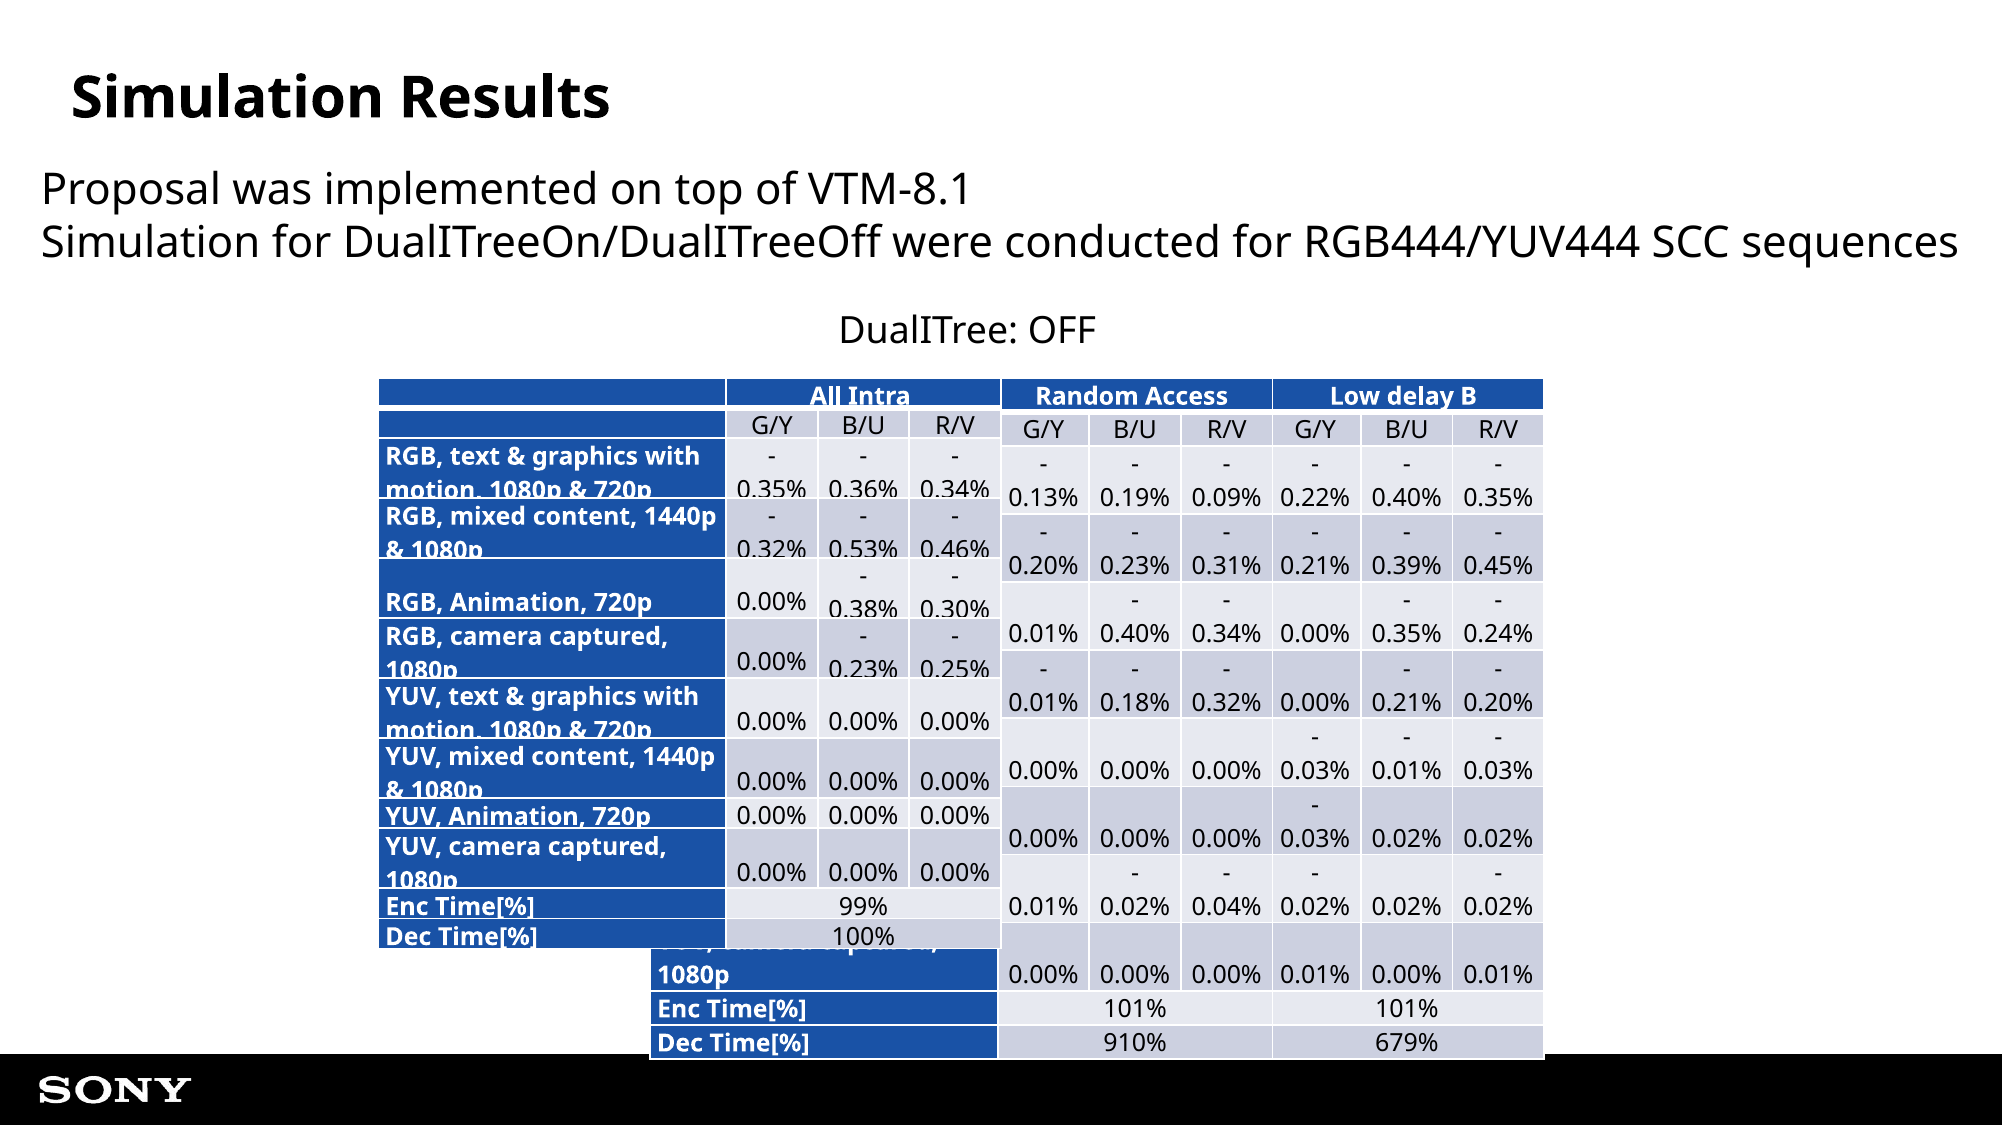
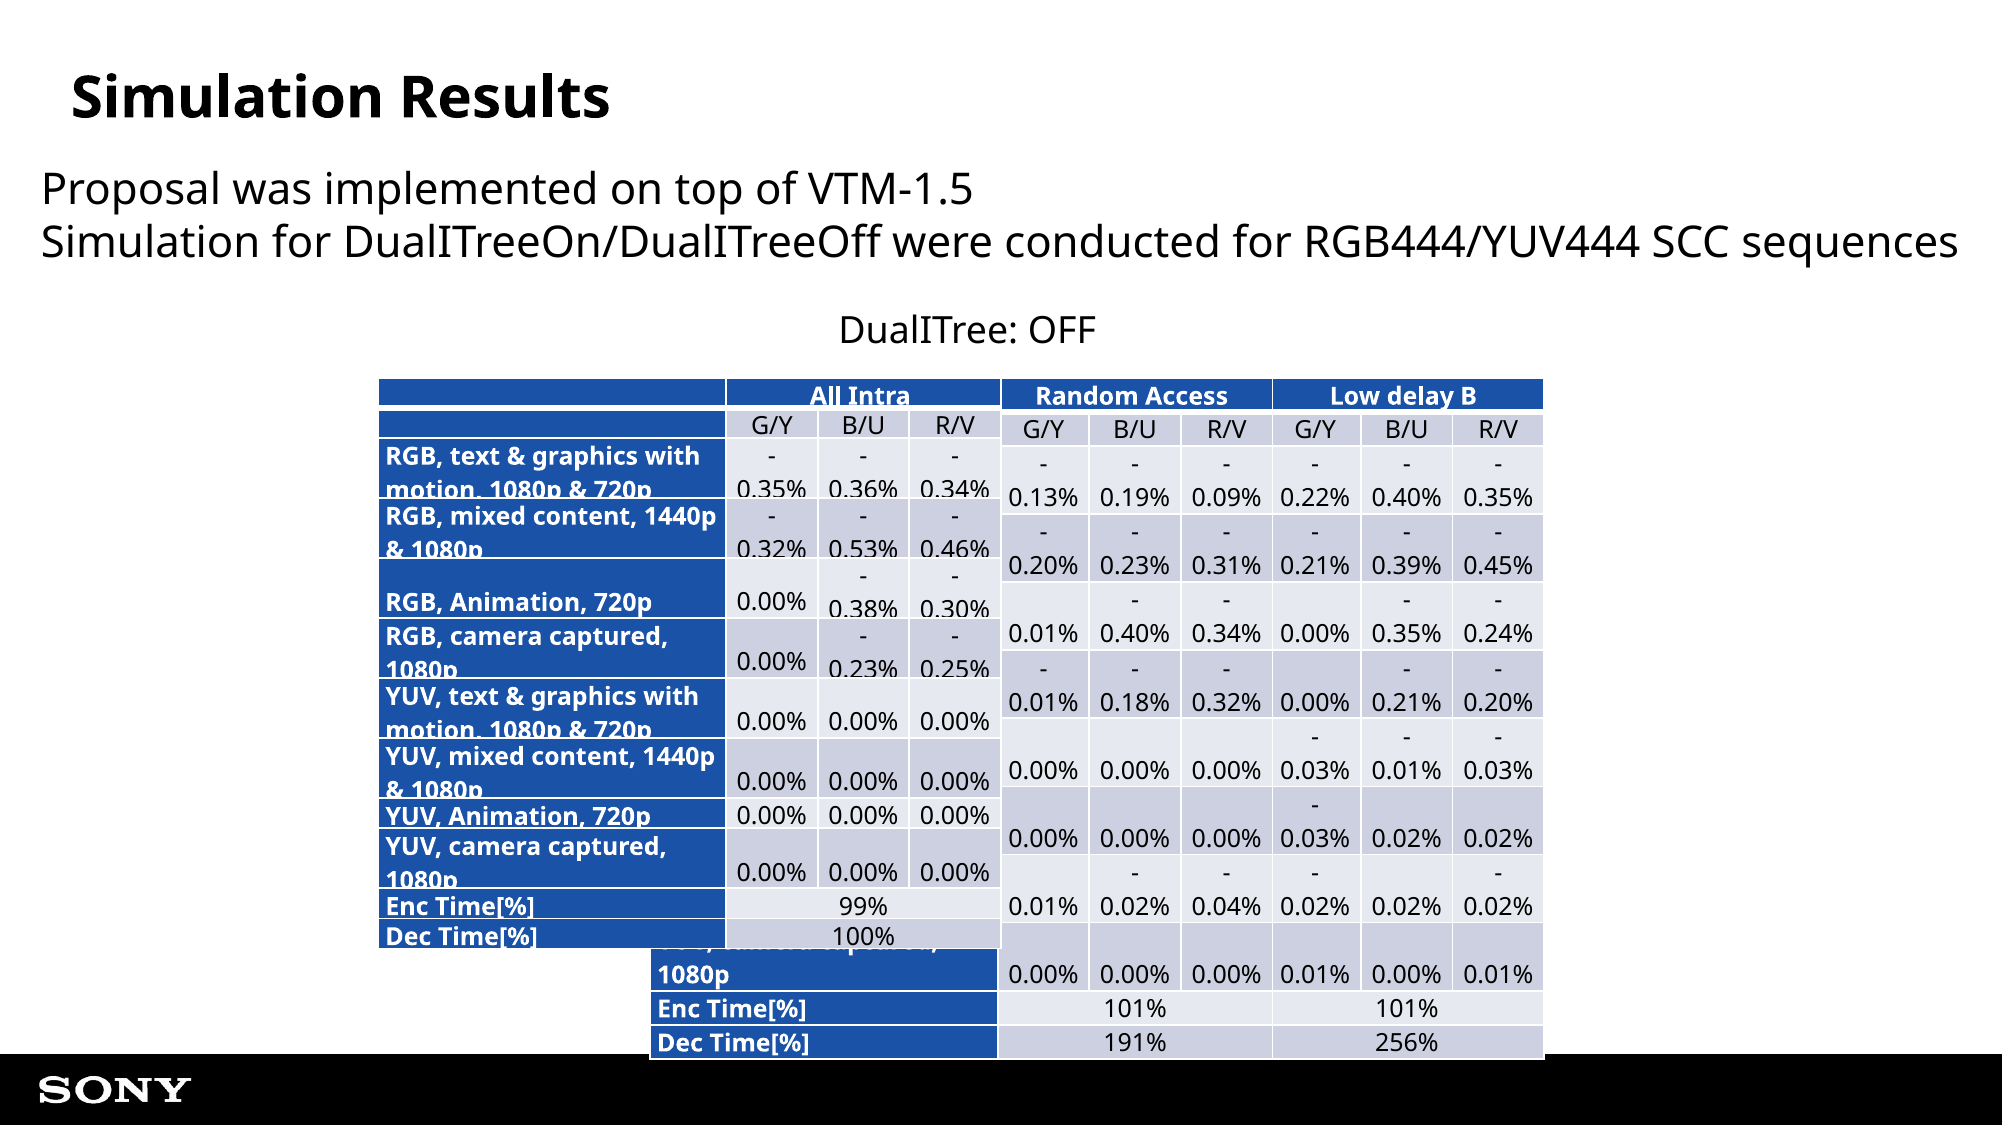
VTM-8.1: VTM-8.1 -> VTM-1.5
910%: 910% -> 191%
679%: 679% -> 256%
